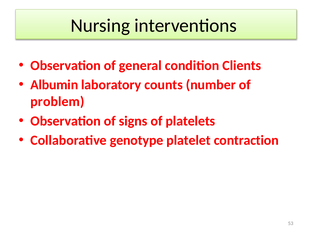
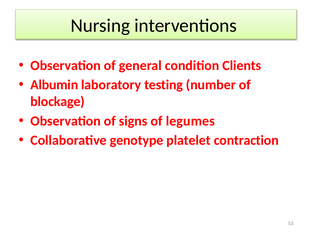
counts: counts -> testing
problem: problem -> blockage
platelets: platelets -> legumes
